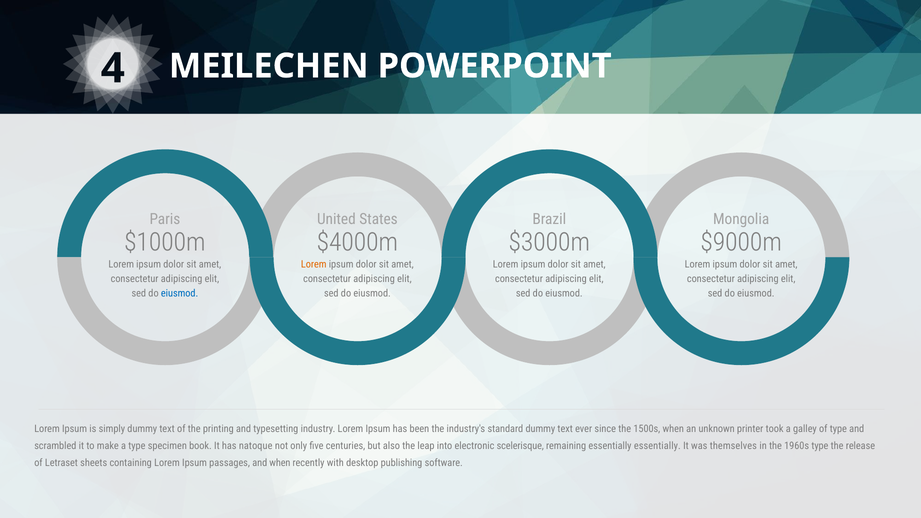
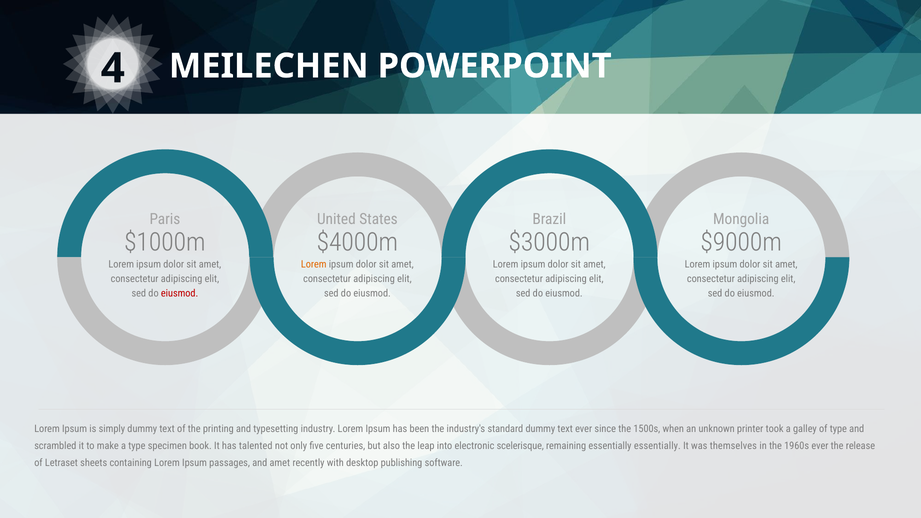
eiusmod at (180, 294) colour: blue -> red
natoque: natoque -> talented
1960s type: type -> ever
and when: when -> amet
